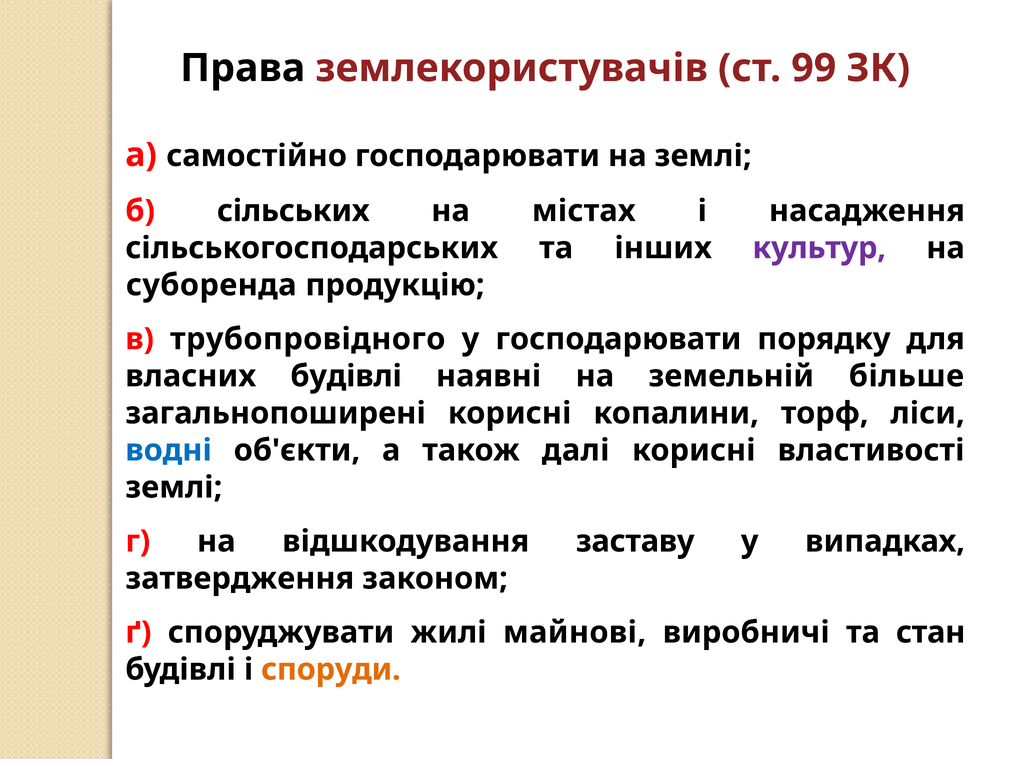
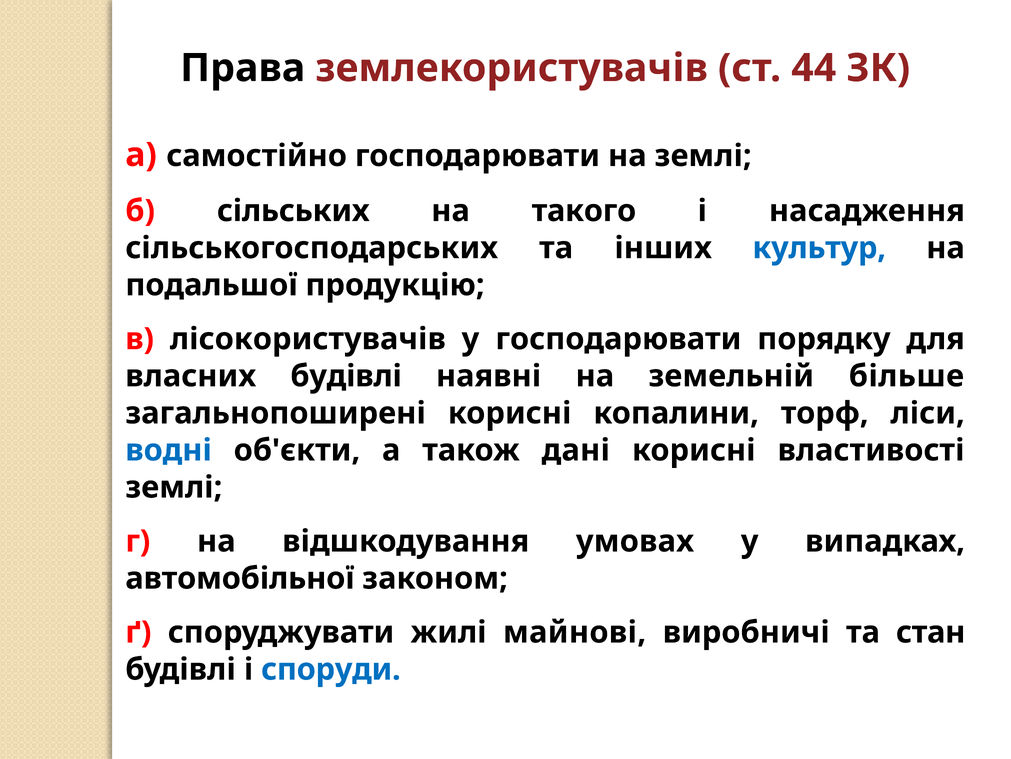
99: 99 -> 44
містах: містах -> такого
культур colour: purple -> blue
суборенда: суборенда -> подальшої
трубопровідного: трубопровідного -> лісокористувачів
далі: далі -> дані
заставу: заставу -> умовах
затвердження: затвердження -> автомобільної
споруди colour: orange -> blue
